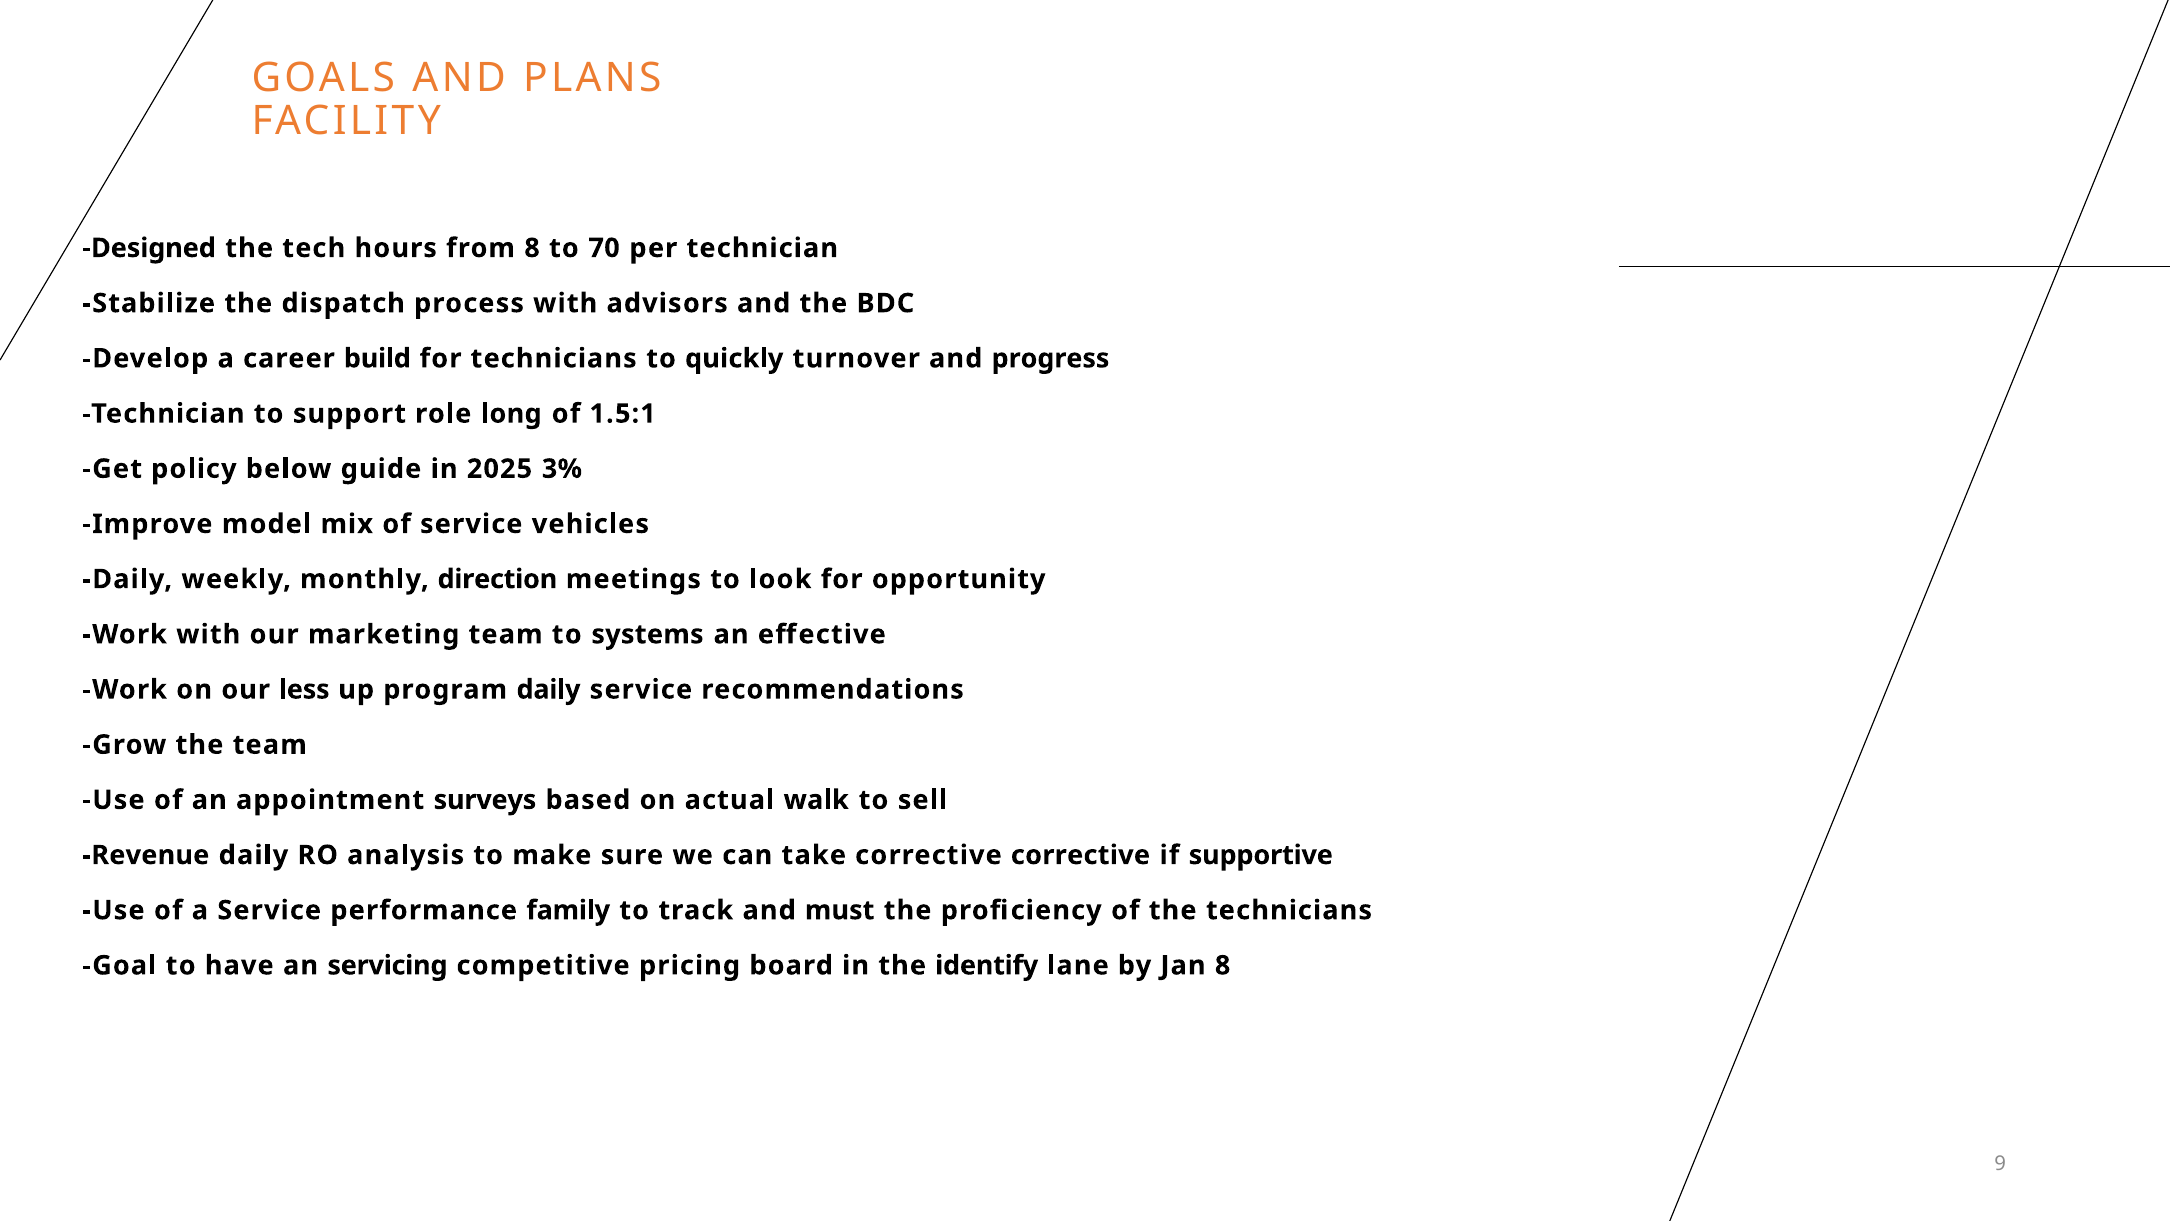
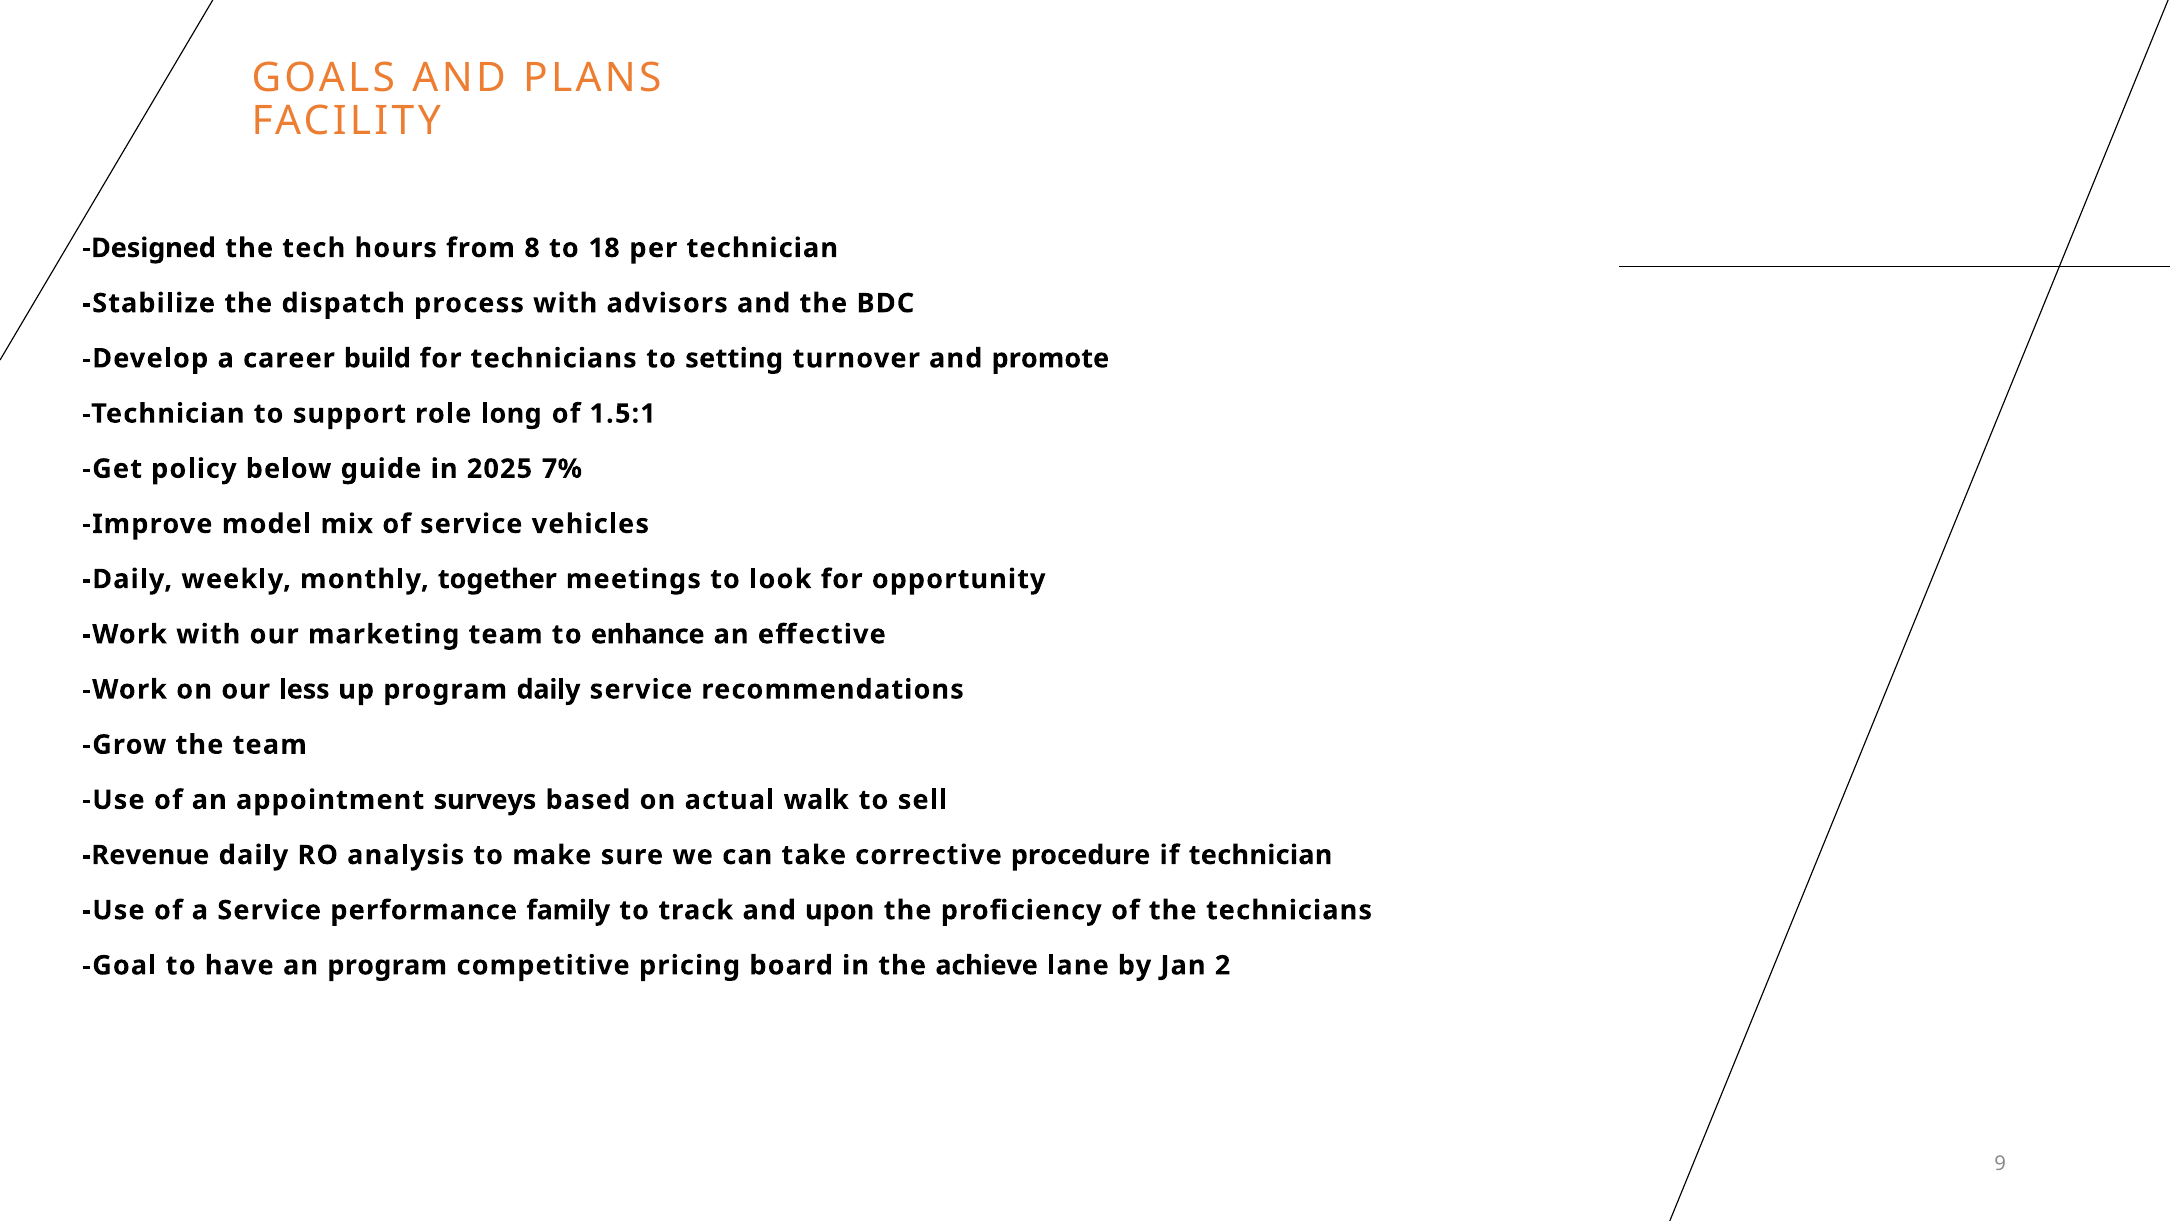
70: 70 -> 18
quickly: quickly -> setting
progress: progress -> promote
3%: 3% -> 7%
direction: direction -> together
systems: systems -> enhance
corrective corrective: corrective -> procedure
if supportive: supportive -> technician
must: must -> upon
an servicing: servicing -> program
identify: identify -> achieve
Jan 8: 8 -> 2
